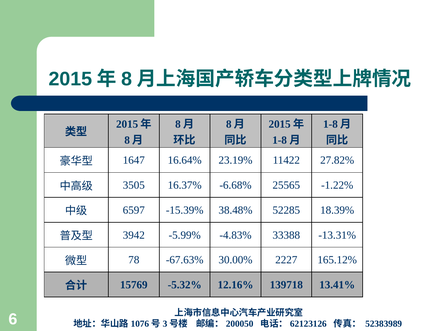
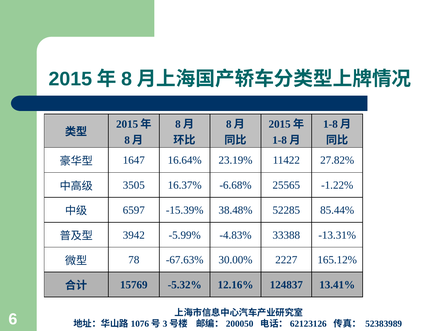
18.39%: 18.39% -> 85.44%
139718: 139718 -> 124837
